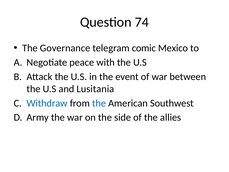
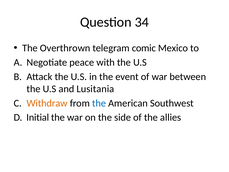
74: 74 -> 34
Governance: Governance -> Overthrown
Withdraw colour: blue -> orange
Army: Army -> Initial
